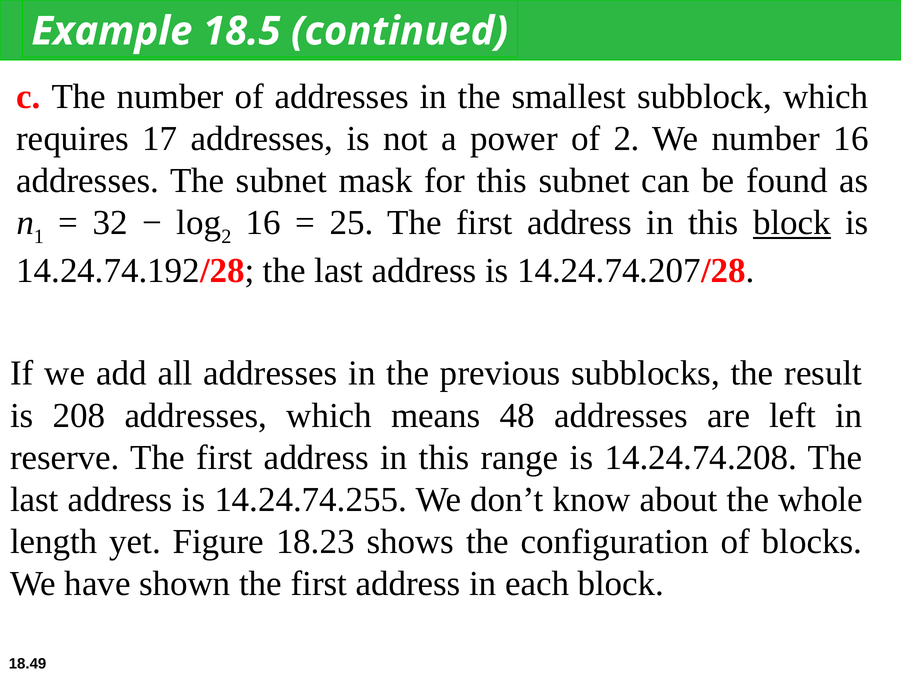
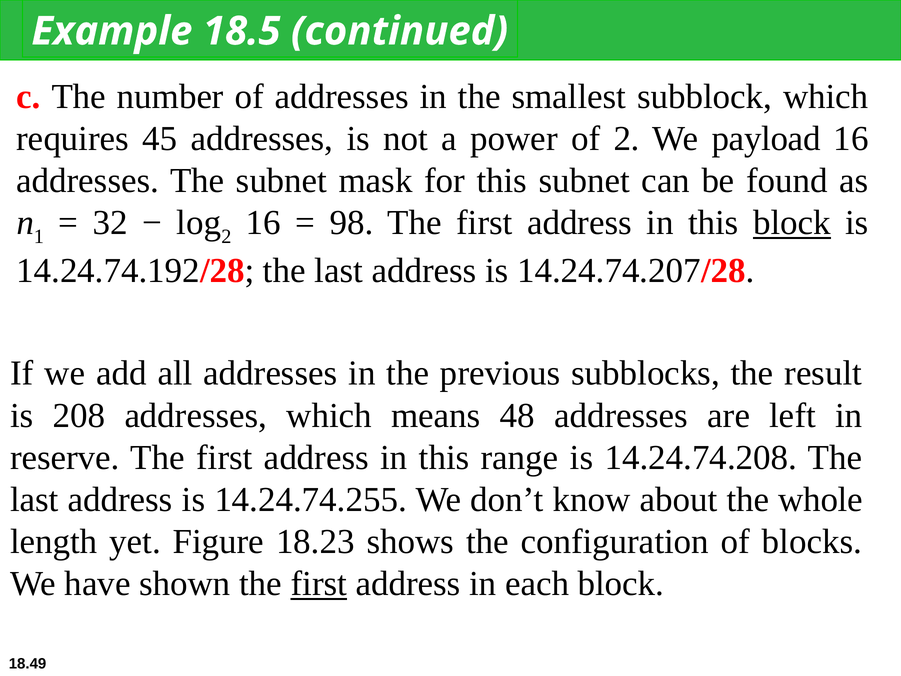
17: 17 -> 45
We number: number -> payload
25: 25 -> 98
first at (319, 584) underline: none -> present
